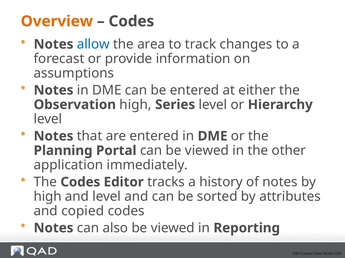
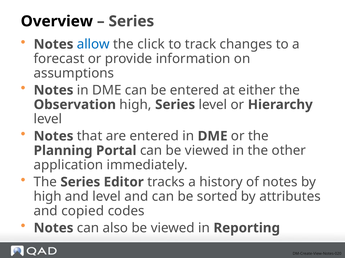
Overview colour: orange -> black
Codes at (131, 21): Codes -> Series
area: area -> click
The Codes: Codes -> Series
